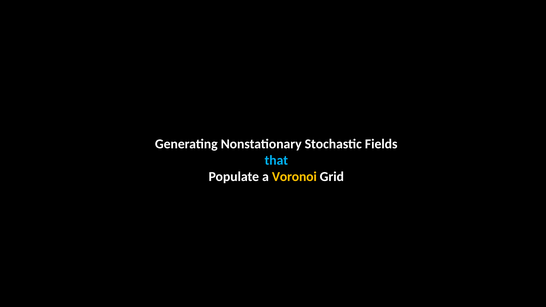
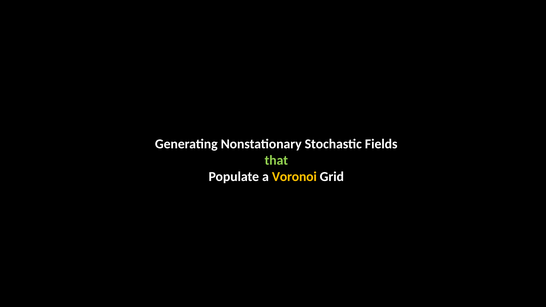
that colour: light blue -> light green
